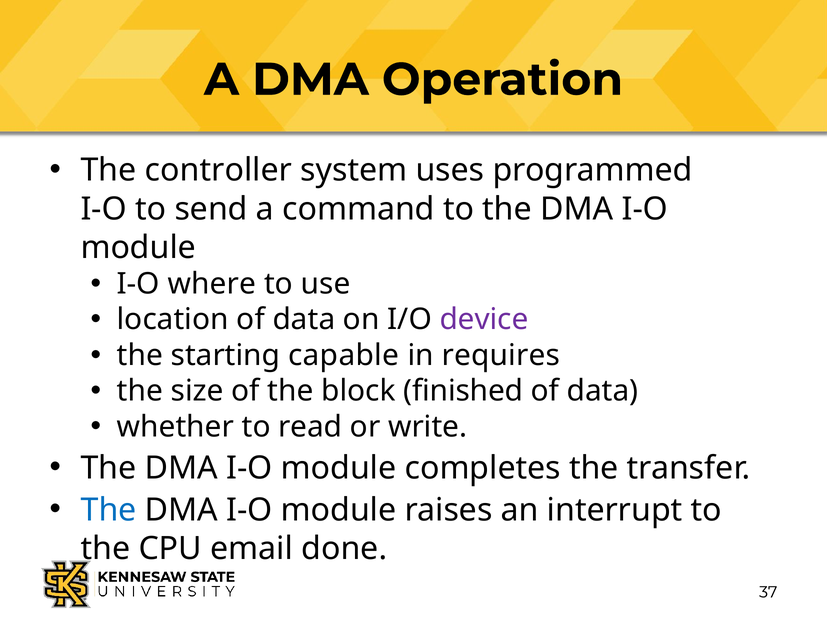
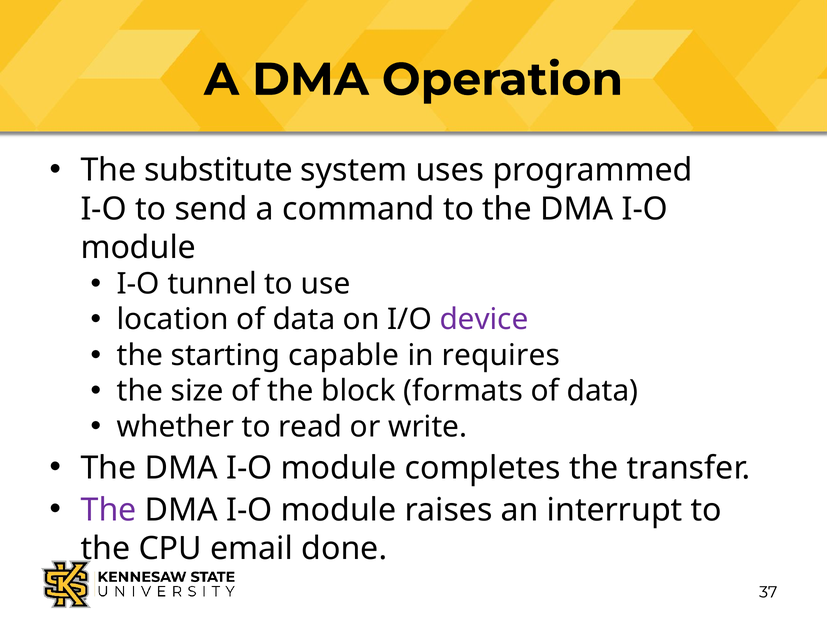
controller: controller -> substitute
where: where -> tunnel
finished: finished -> formats
The at (109, 510) colour: blue -> purple
